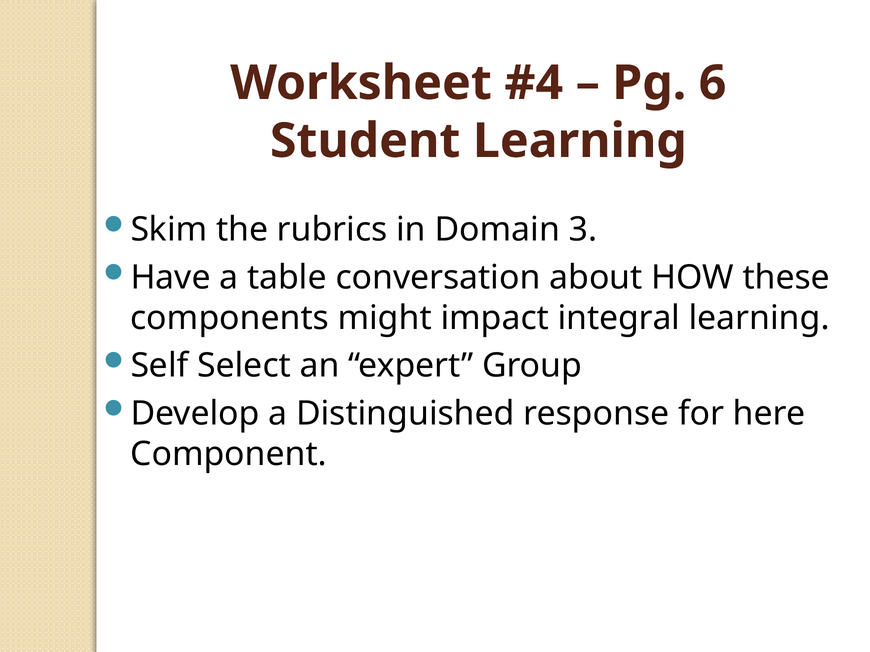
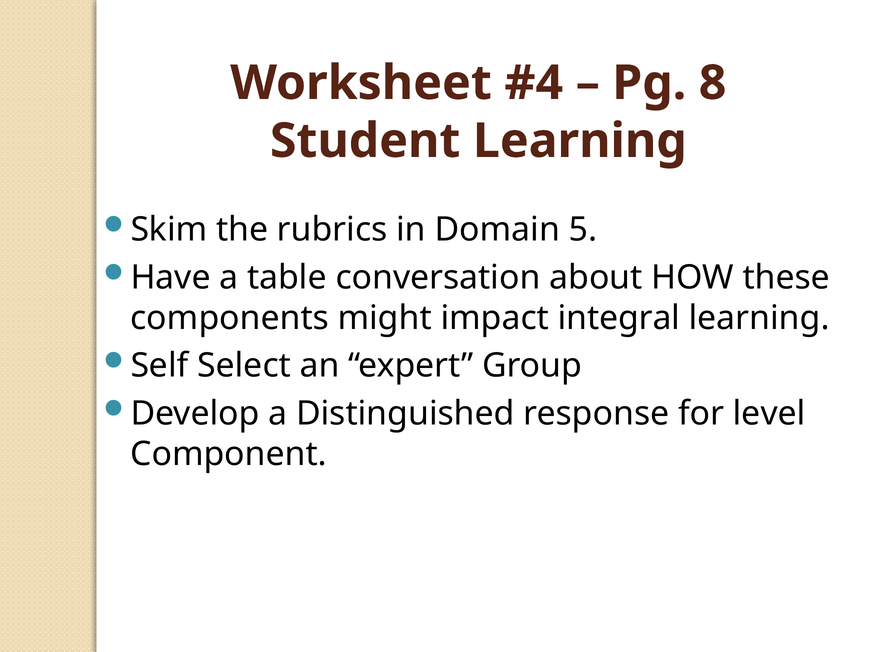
6: 6 -> 8
3: 3 -> 5
here: here -> level
